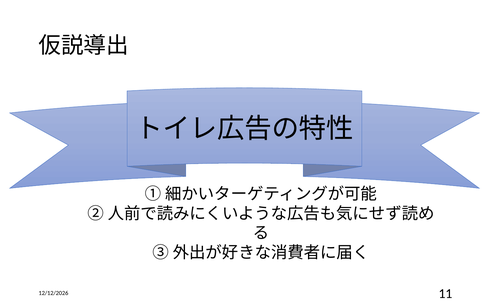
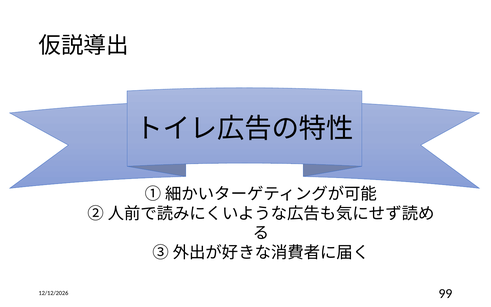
11: 11 -> 99
